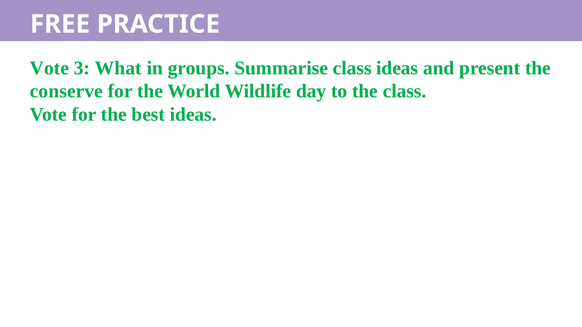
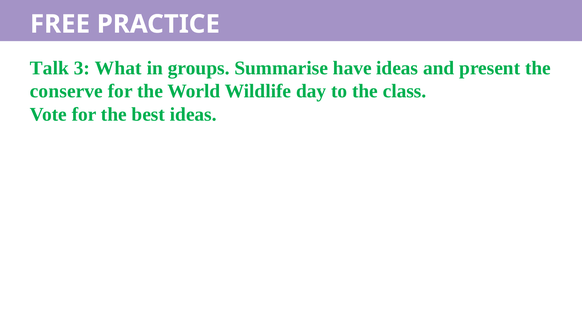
Vote at (49, 68): Vote -> Talk
Summarise class: class -> have
